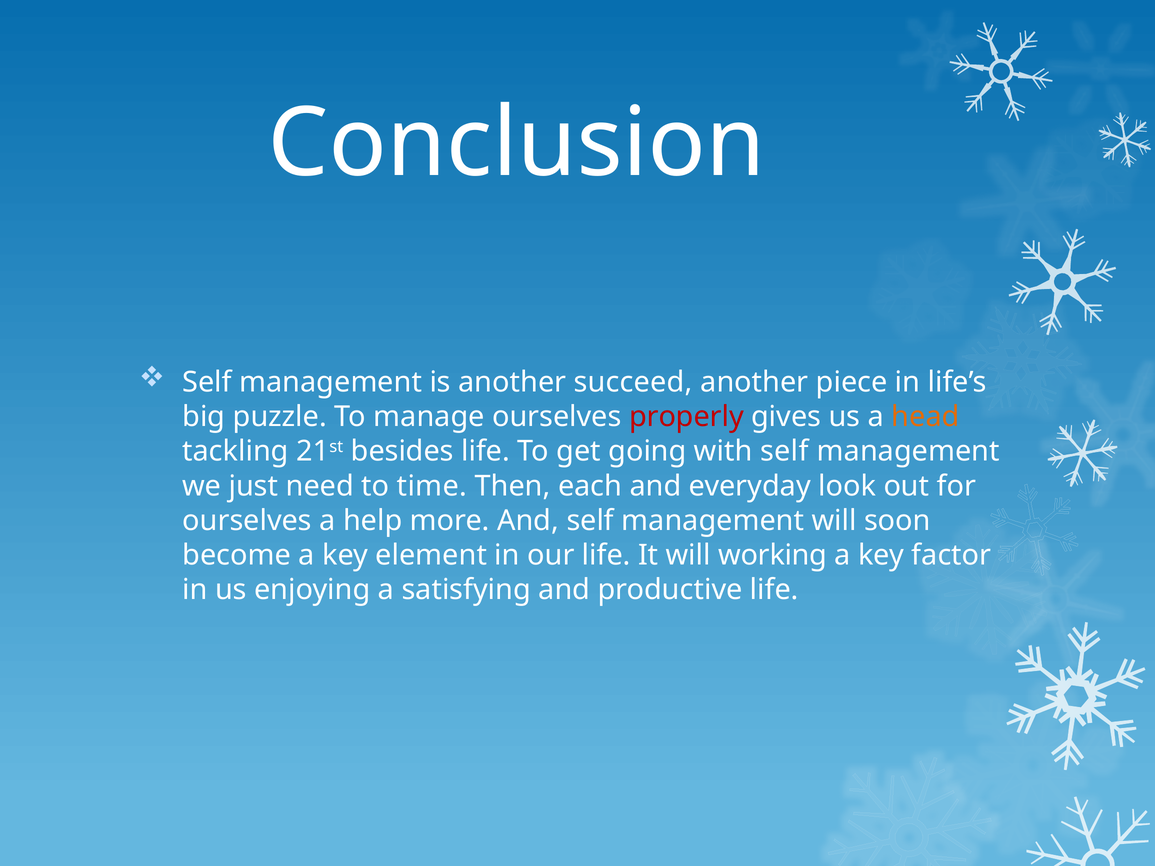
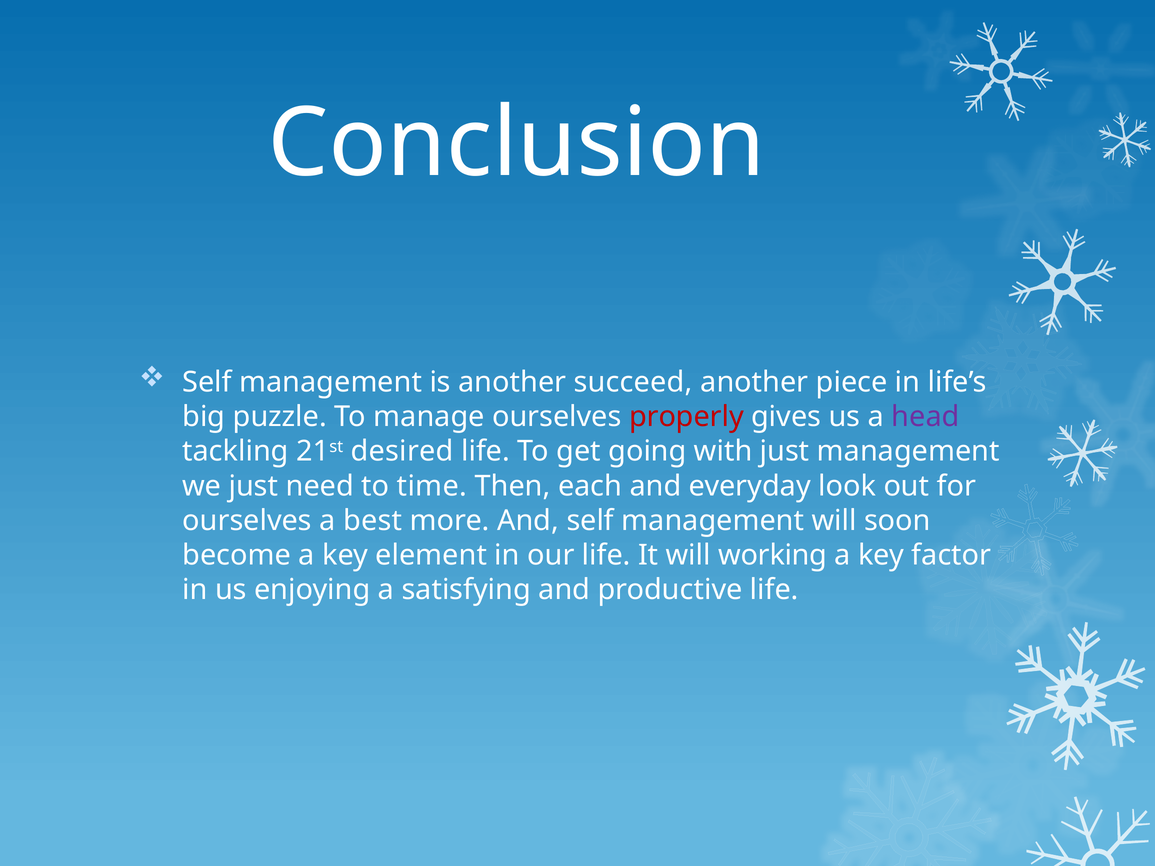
head colour: orange -> purple
besides: besides -> desired
with self: self -> just
help: help -> best
